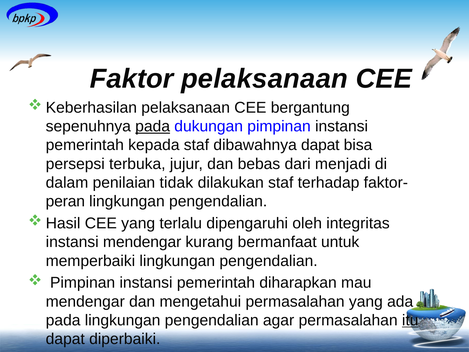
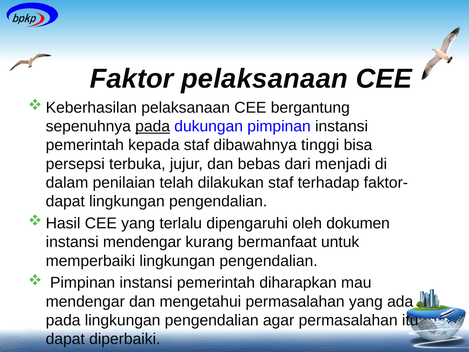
dibawahnya dapat: dapat -> tinggi
tidak: tidak -> telah
peran at (65, 201): peran -> dapat
integritas: integritas -> dokumen
itu underline: present -> none
